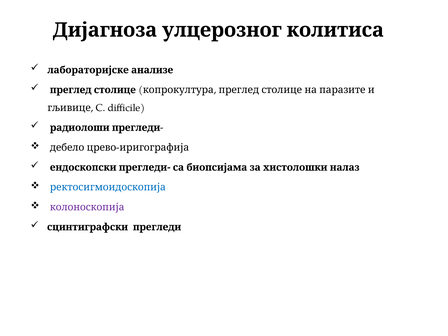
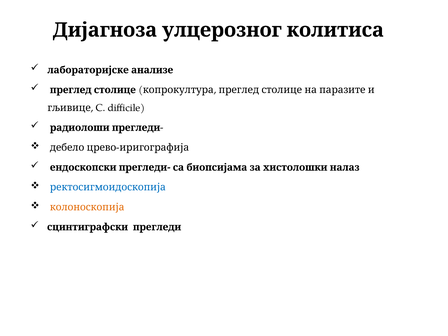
колоноскопија colour: purple -> orange
